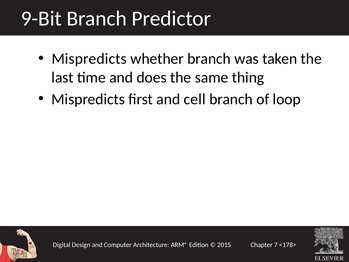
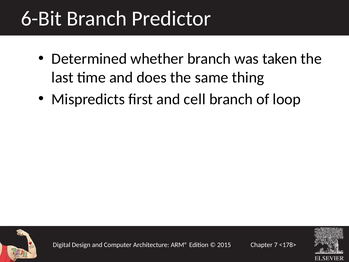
9-Bit: 9-Bit -> 6-Bit
Mispredicts at (89, 59): Mispredicts -> Determined
